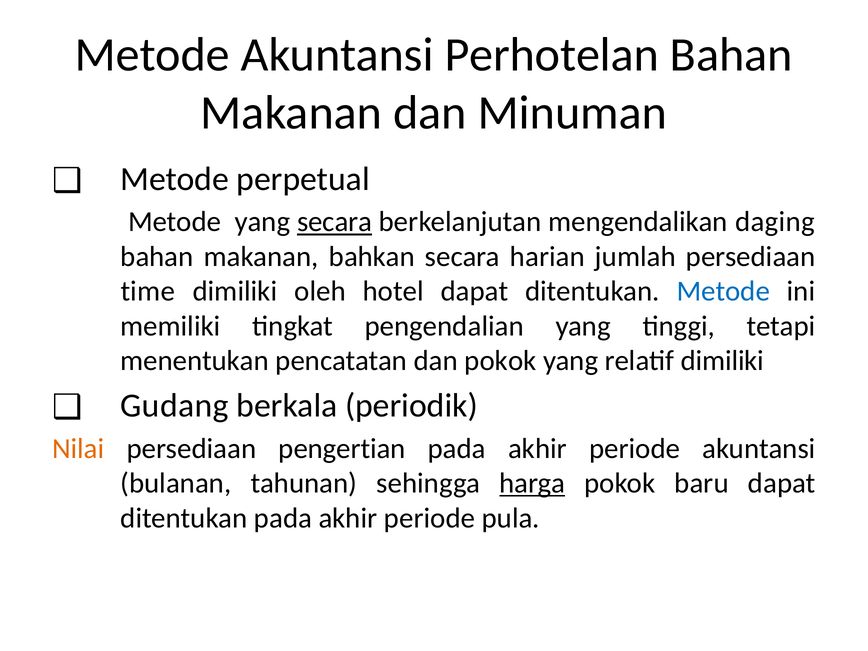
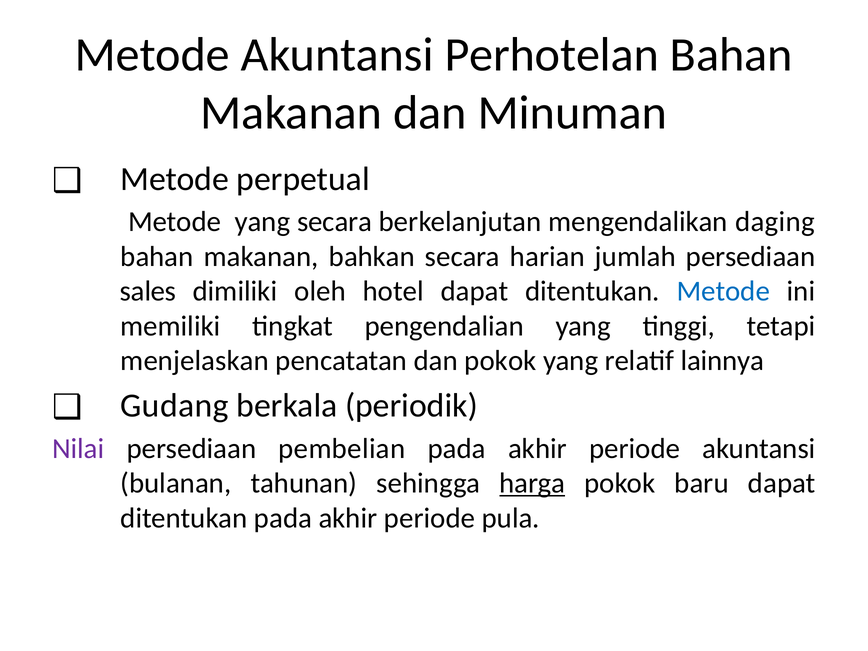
secara at (335, 222) underline: present -> none
time: time -> sales
menentukan: menentukan -> menjelaskan
relatif dimiliki: dimiliki -> lainnya
Nilai colour: orange -> purple
pengertian: pengertian -> pembelian
